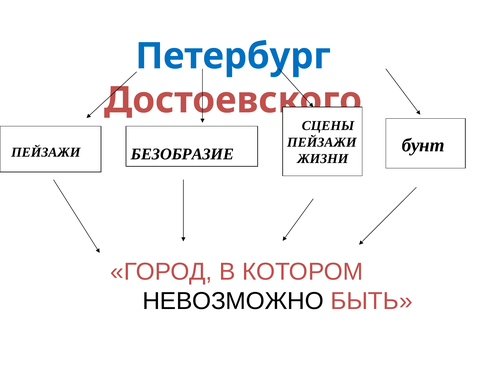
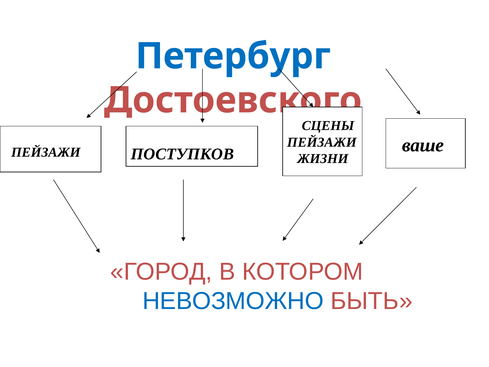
бунт: бунт -> ваше
БЕЗОБРАЗИЕ: БЕЗОБРАЗИЕ -> ПОСТУПКОВ
НЕВОЗМОЖНО colour: black -> blue
